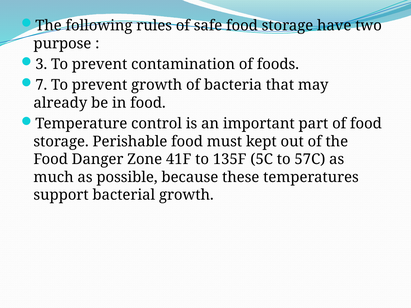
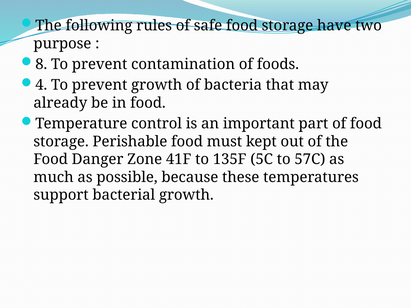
3: 3 -> 8
7: 7 -> 4
